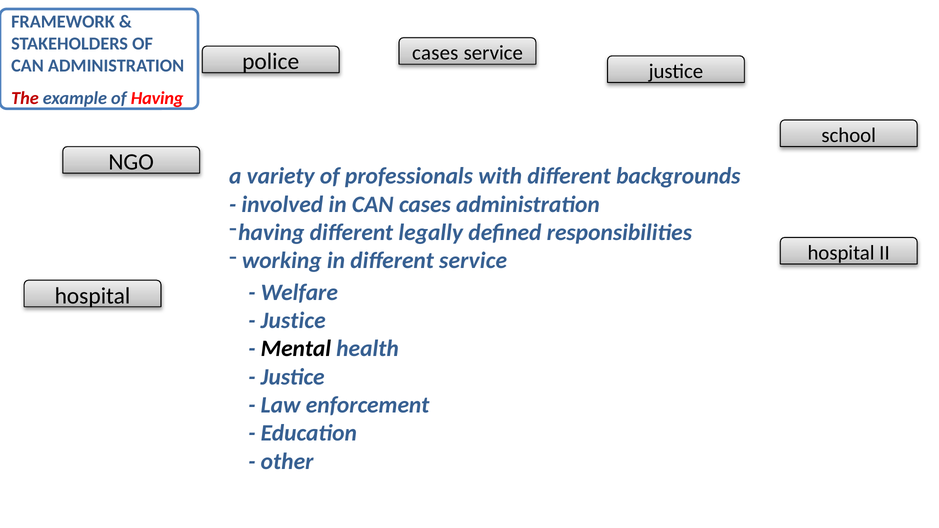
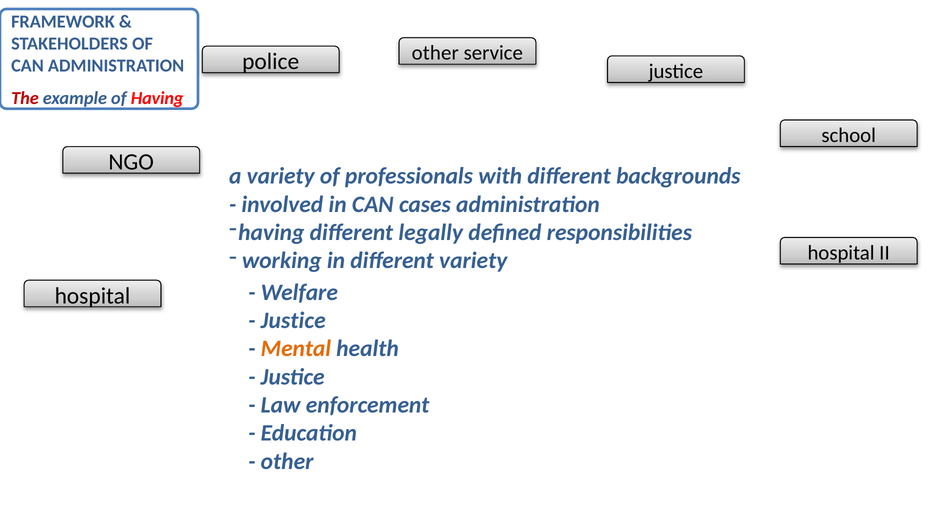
police cases: cases -> other
different service: service -> variety
Mental colour: black -> orange
